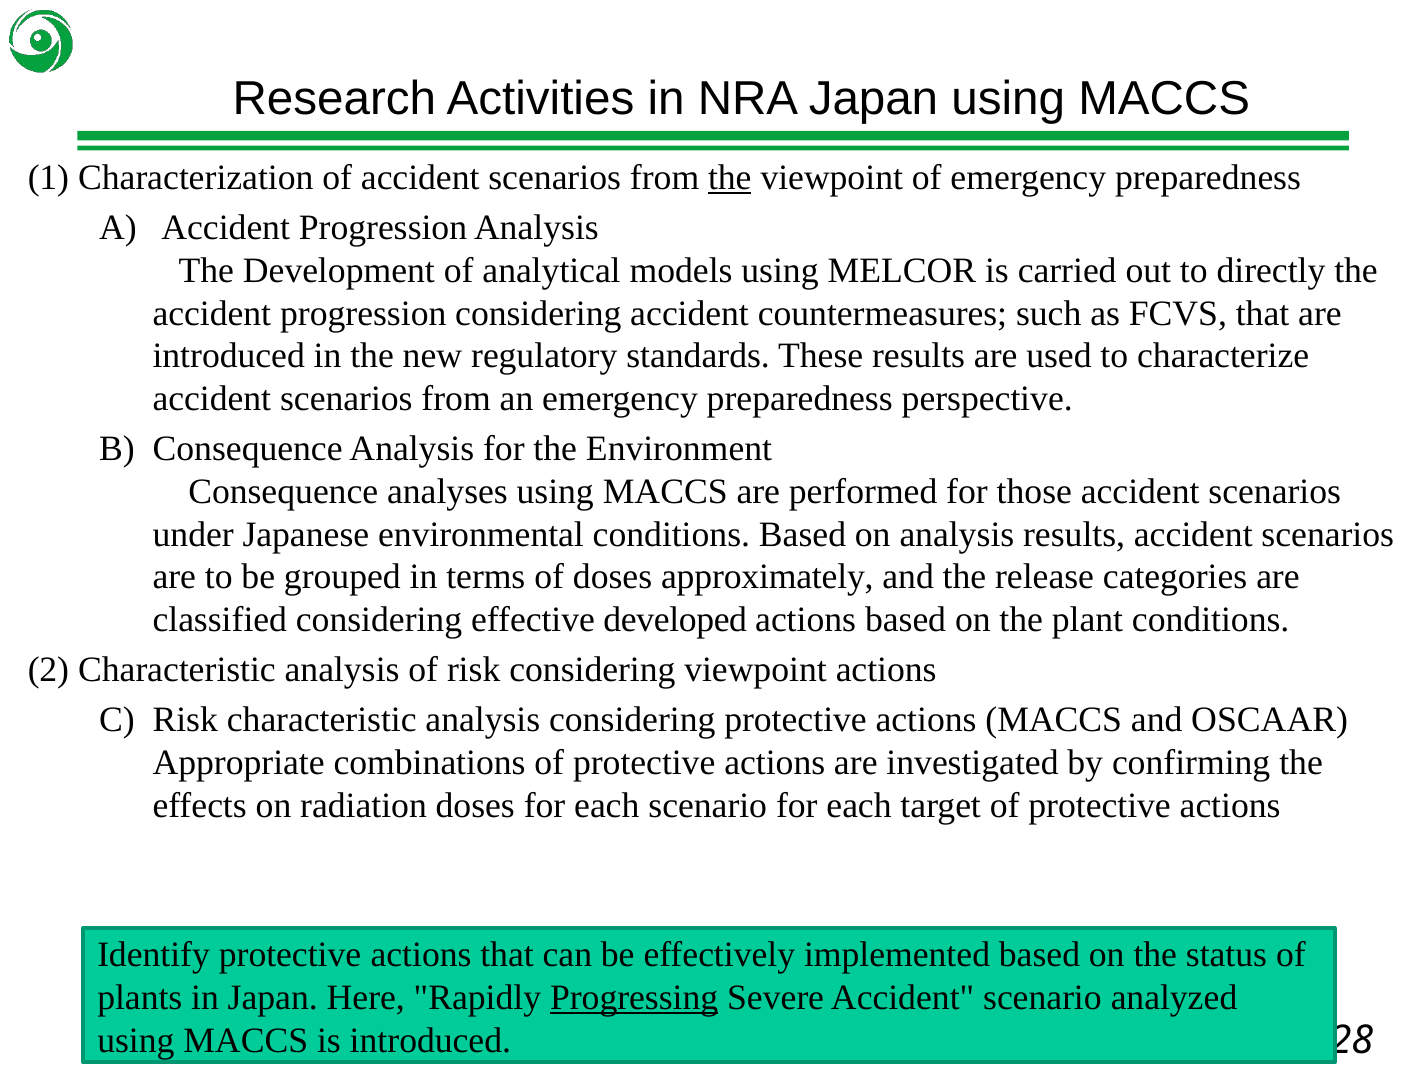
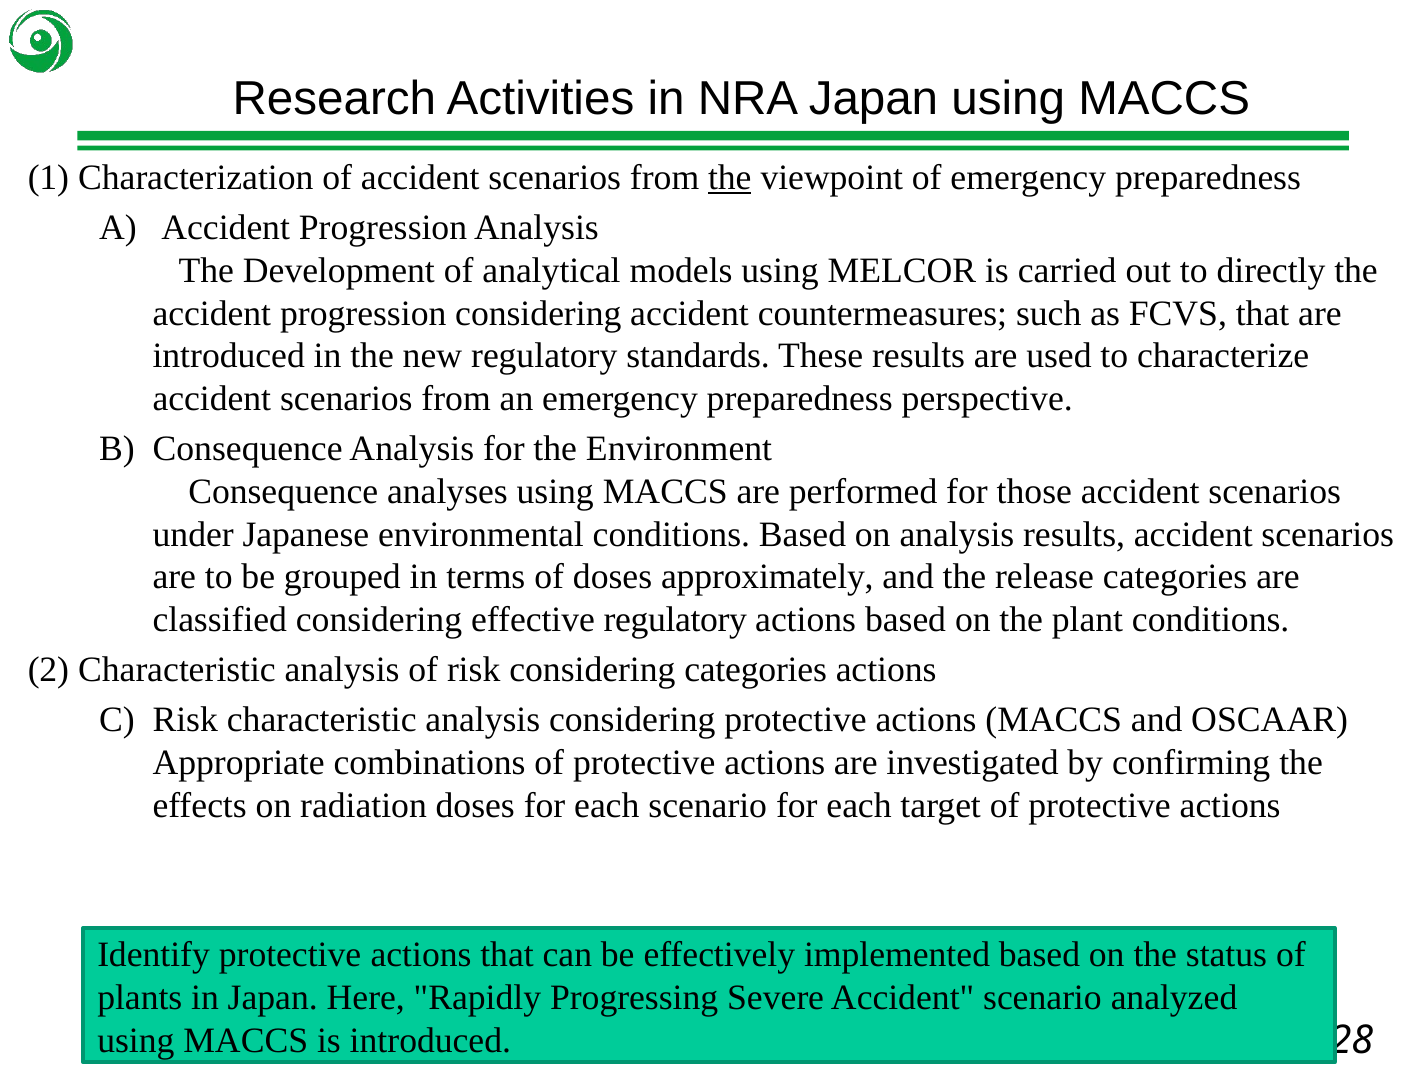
effective developed: developed -> regulatory
considering viewpoint: viewpoint -> categories
Progressing underline: present -> none
